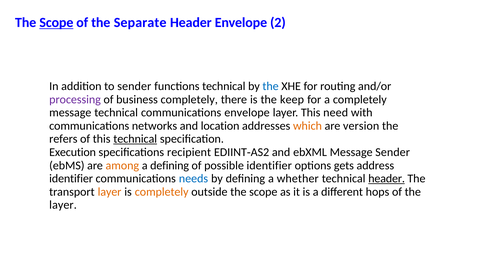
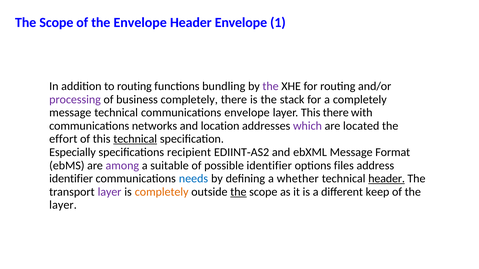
Scope at (56, 23) underline: present -> none
the Separate: Separate -> Envelope
2: 2 -> 1
to sender: sender -> routing
functions technical: technical -> bundling
the at (271, 86) colour: blue -> purple
keep: keep -> stack
This need: need -> there
which colour: orange -> purple
version: version -> located
refers: refers -> effort
Execution: Execution -> Especially
Message Sender: Sender -> Format
among colour: orange -> purple
a defining: defining -> suitable
gets: gets -> files
layer at (110, 192) colour: orange -> purple
the at (238, 192) underline: none -> present
hops: hops -> keep
